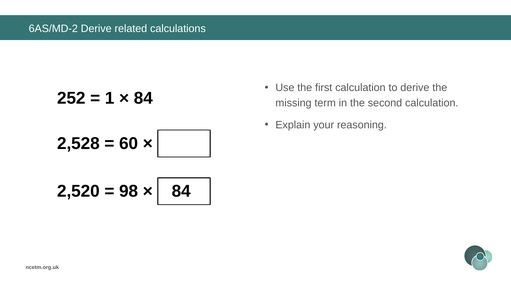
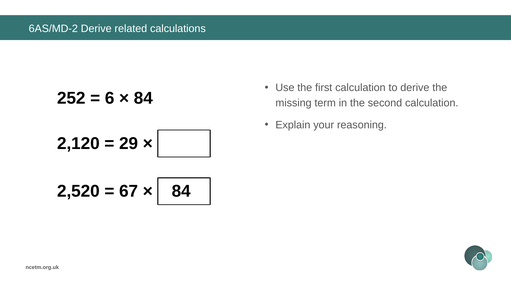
1: 1 -> 6
2,528: 2,528 -> 2,120
60: 60 -> 29
98: 98 -> 67
